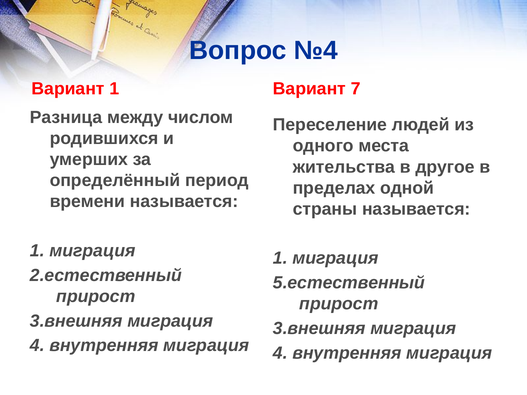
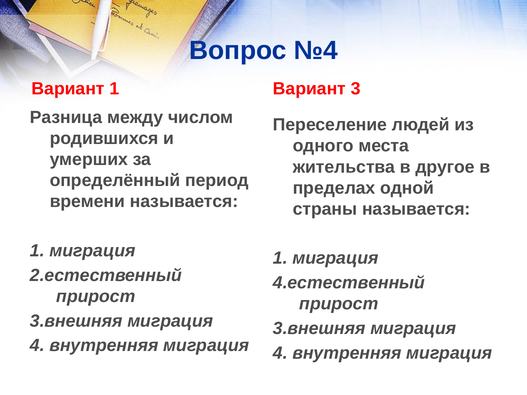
7: 7 -> 3
5.естественный: 5.естественный -> 4.естественный
